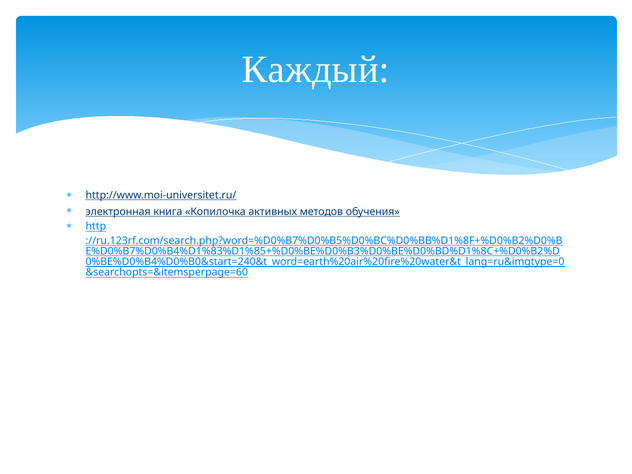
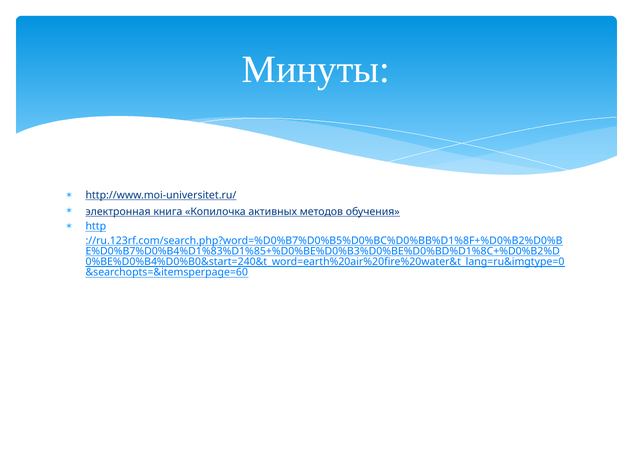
Каждый: Каждый -> Минуты
